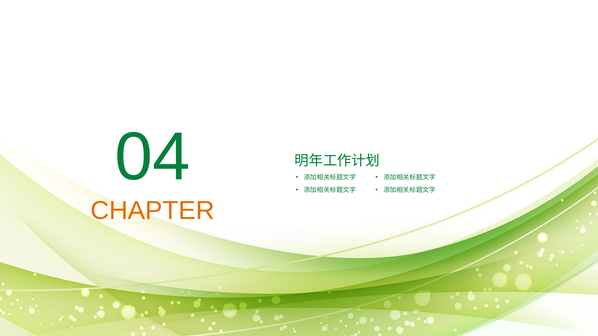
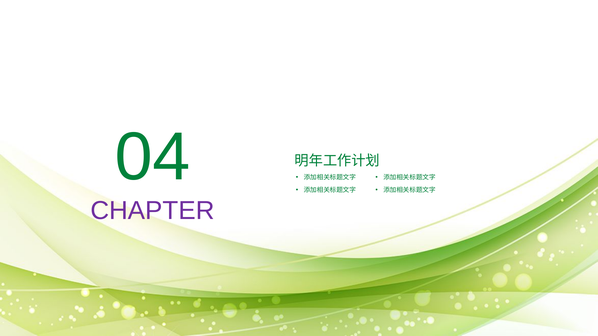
CHAPTER colour: orange -> purple
